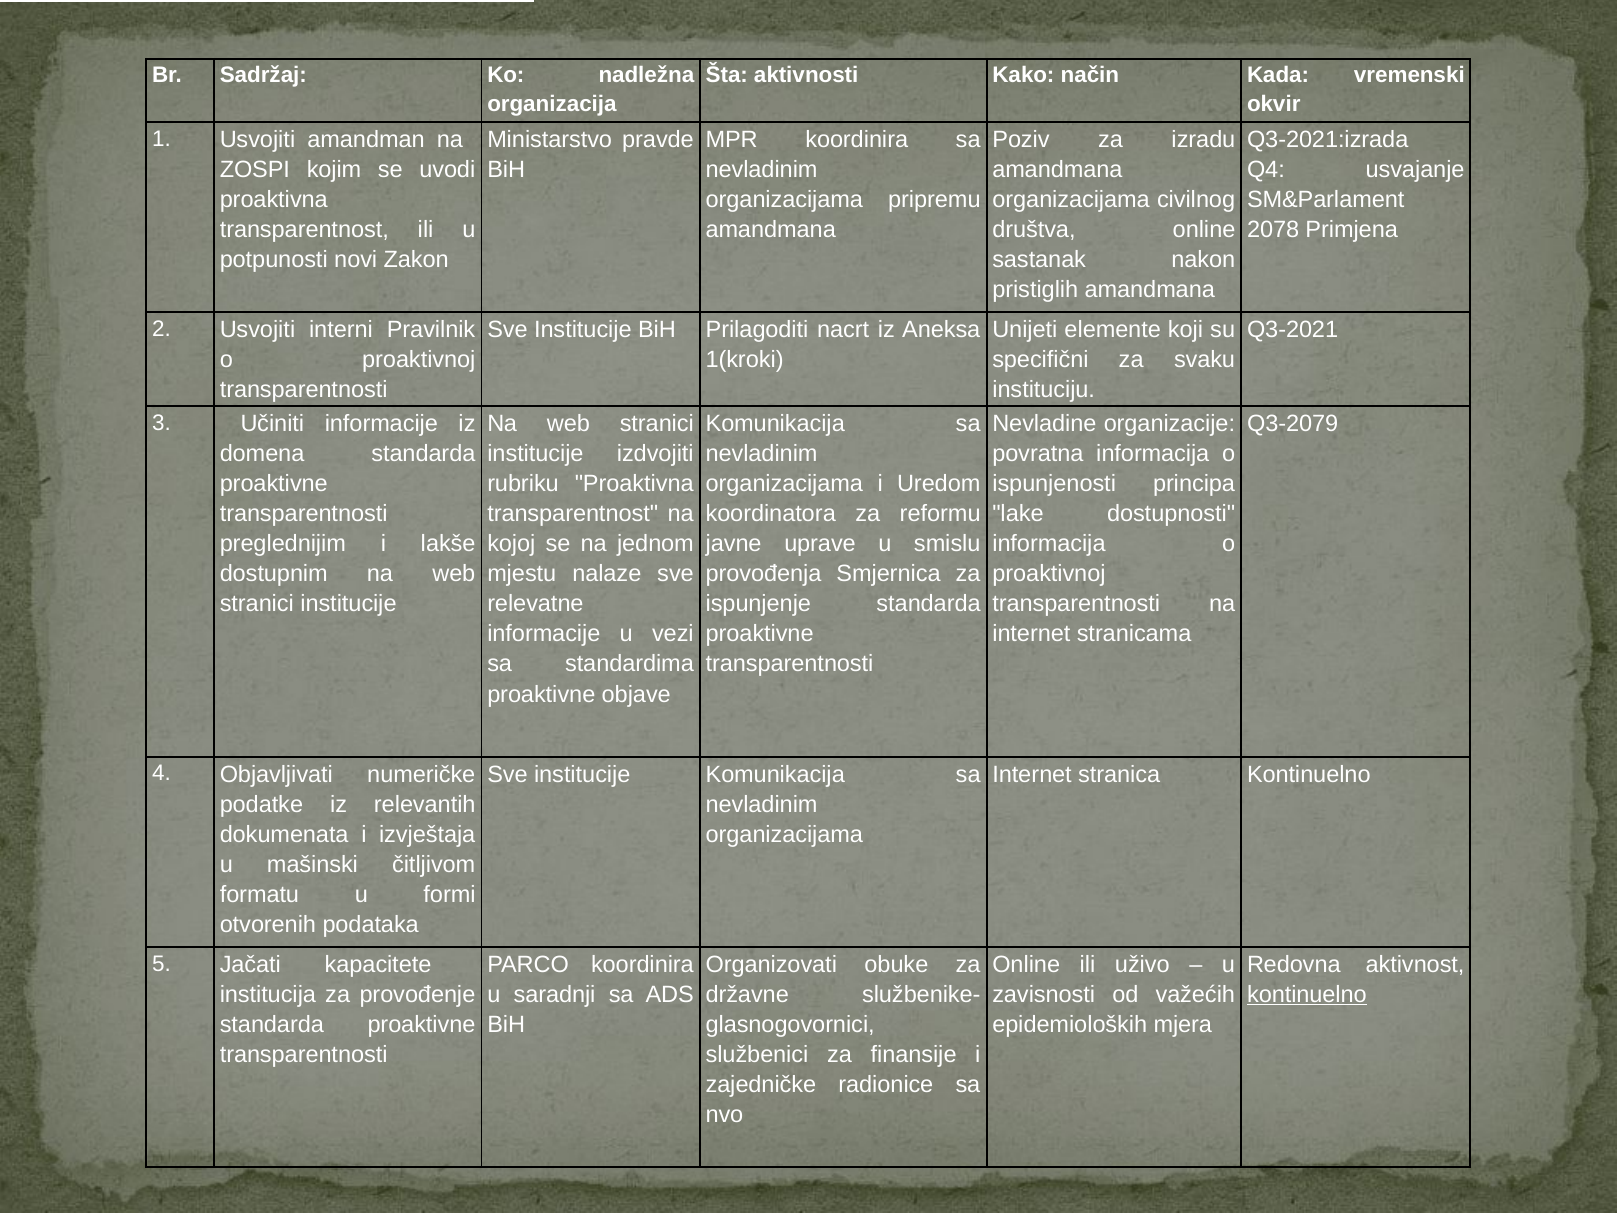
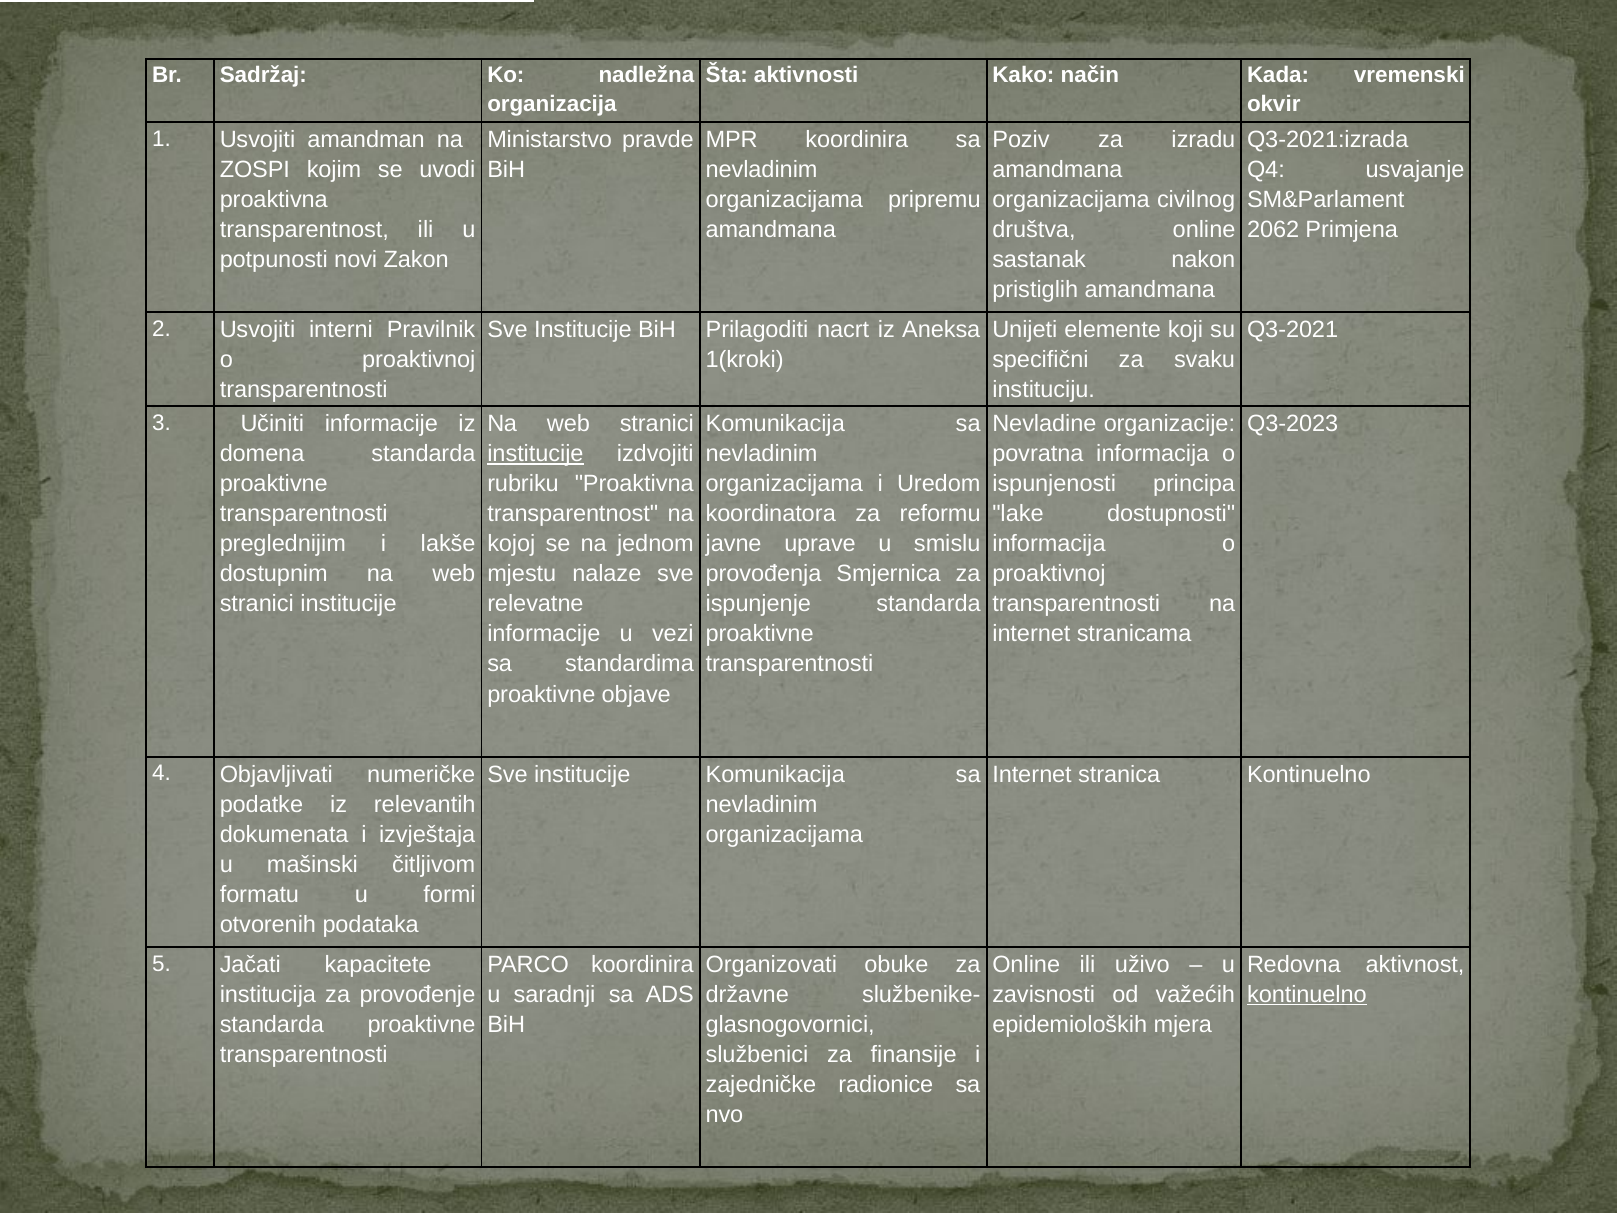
2078: 2078 -> 2062
Q3-2079: Q3-2079 -> Q3-2023
institucije at (535, 454) underline: none -> present
